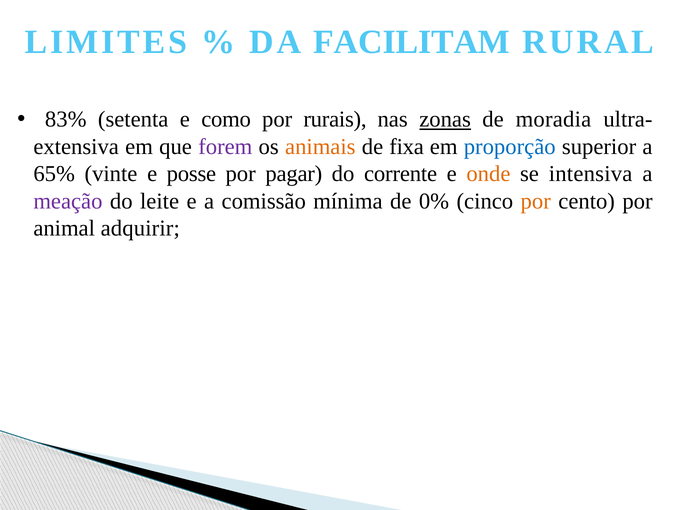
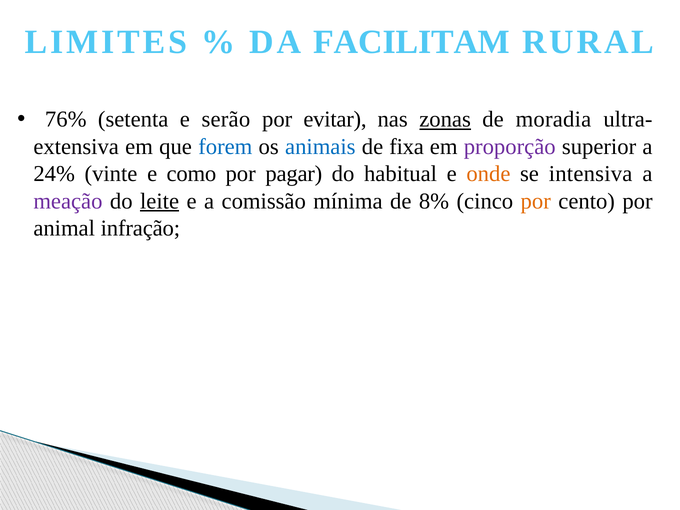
83%: 83% -> 76%
como: como -> serão
rurais: rurais -> evitar
forem colour: purple -> blue
animais colour: orange -> blue
proporção colour: blue -> purple
65%: 65% -> 24%
posse: posse -> como
corrente: corrente -> habitual
leite underline: none -> present
0%: 0% -> 8%
adquirir: adquirir -> infração
